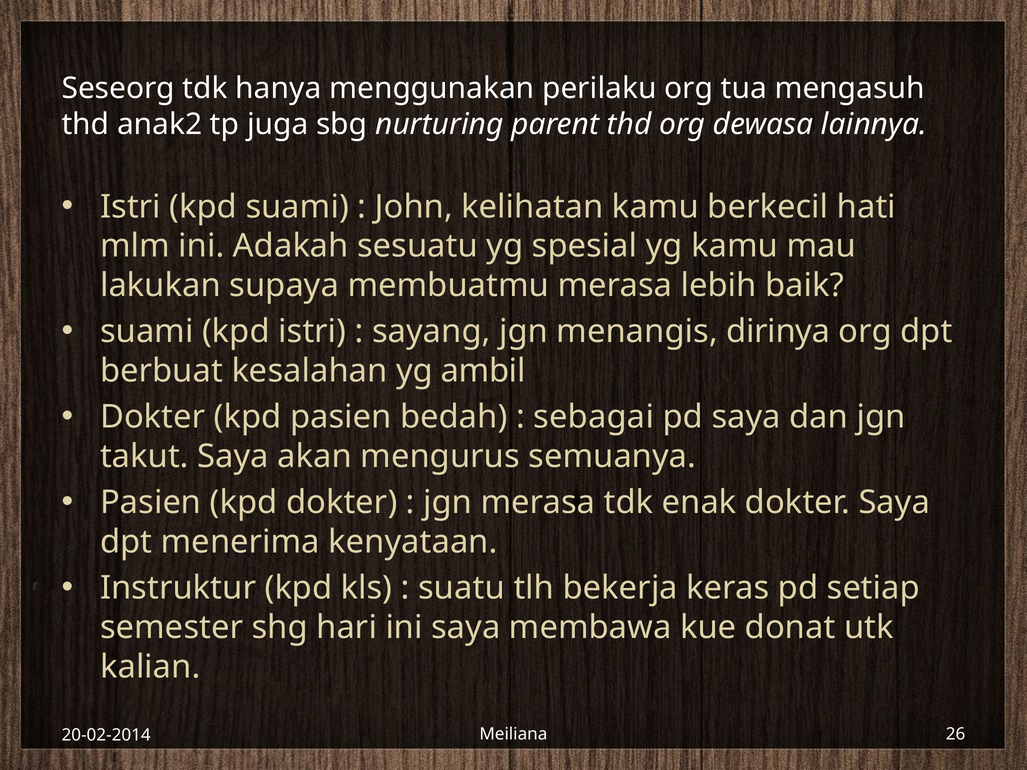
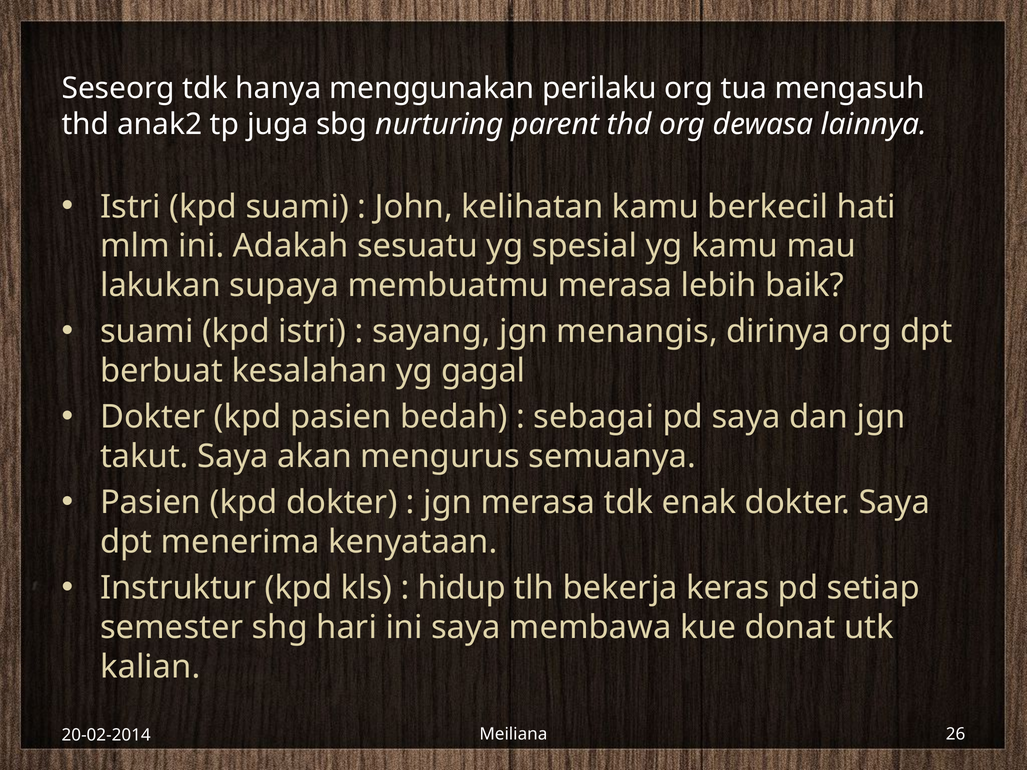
ambil: ambil -> gagal
suatu: suatu -> hidup
